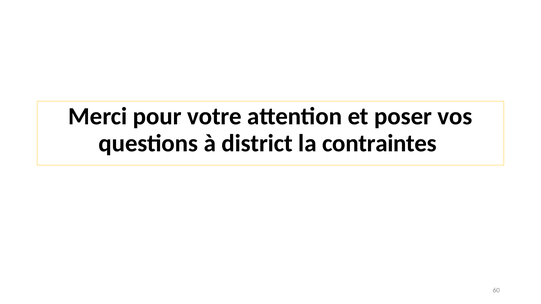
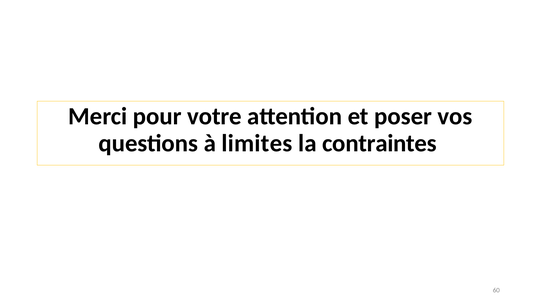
district: district -> limites
